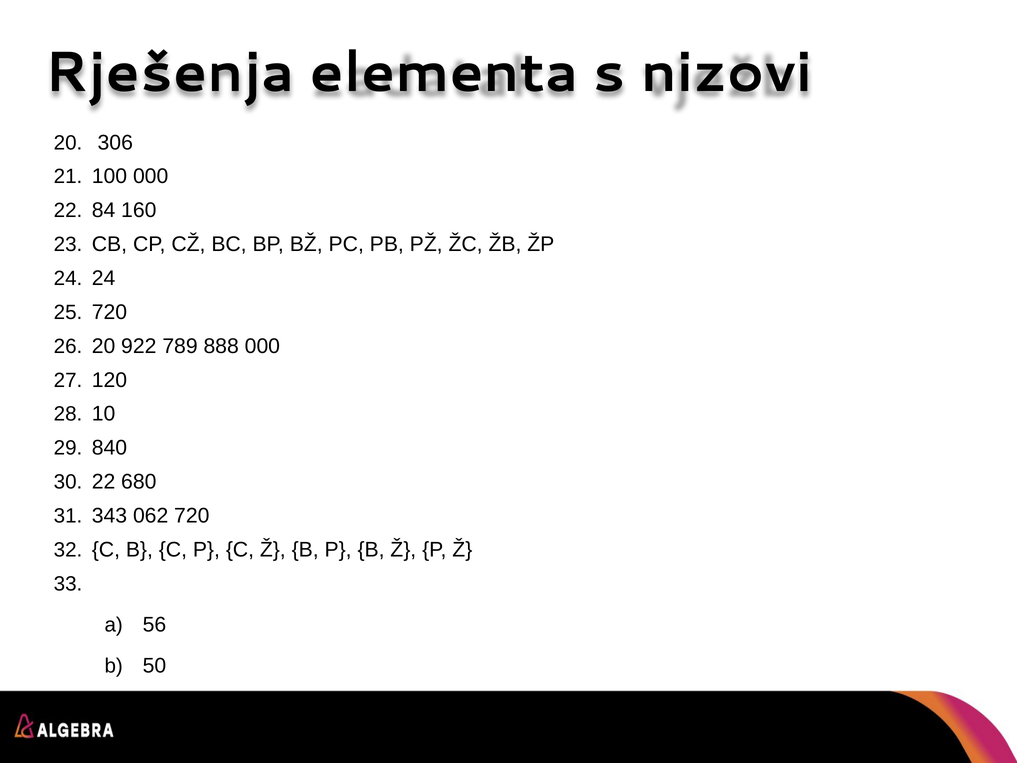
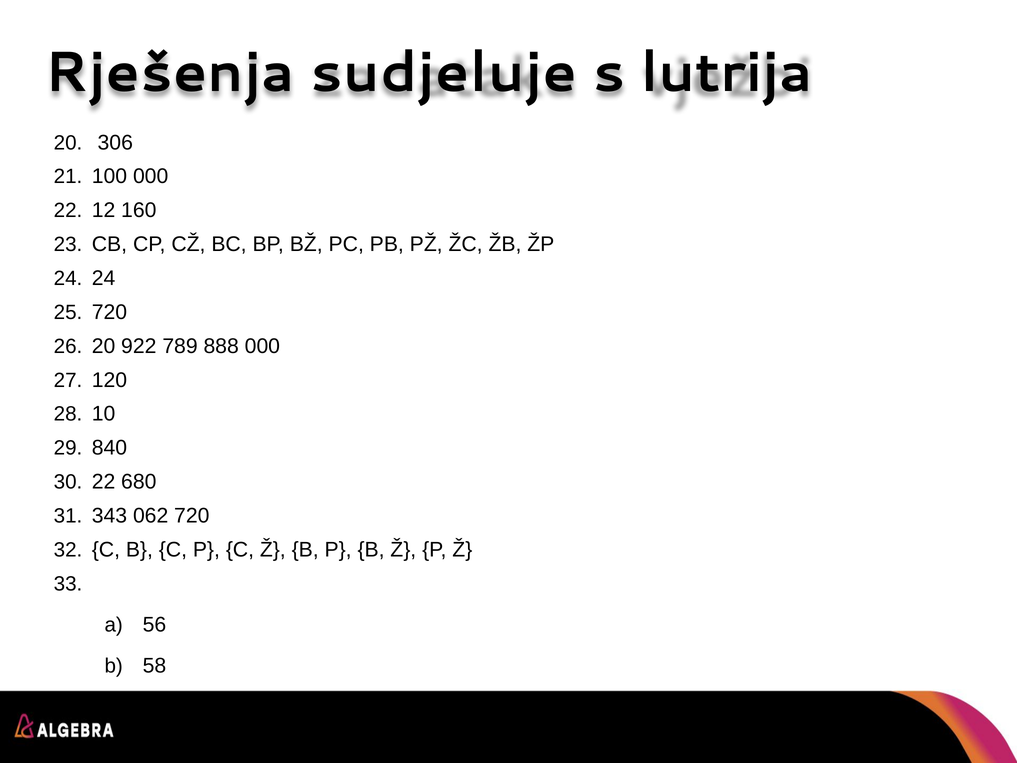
elementa: elementa -> sudjeluje
nizovi: nizovi -> lutrija
84: 84 -> 12
50: 50 -> 58
